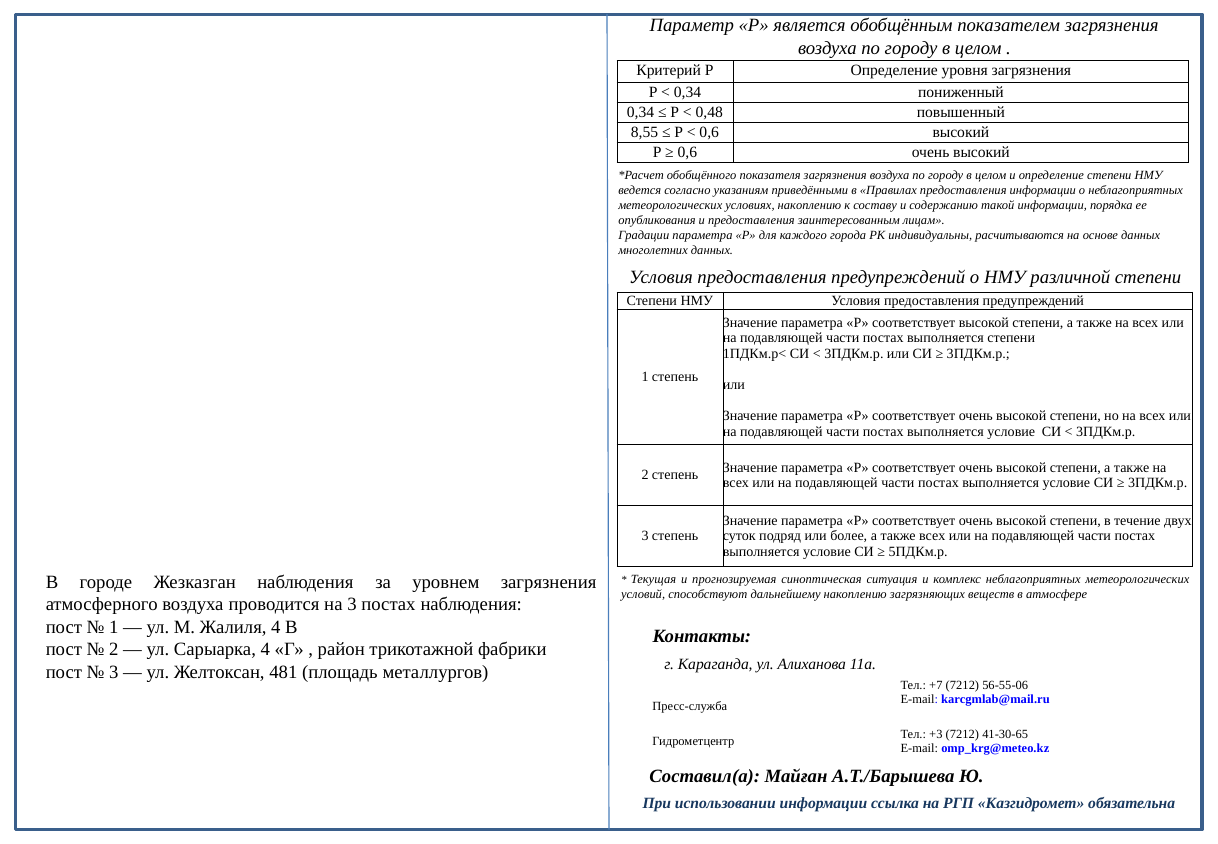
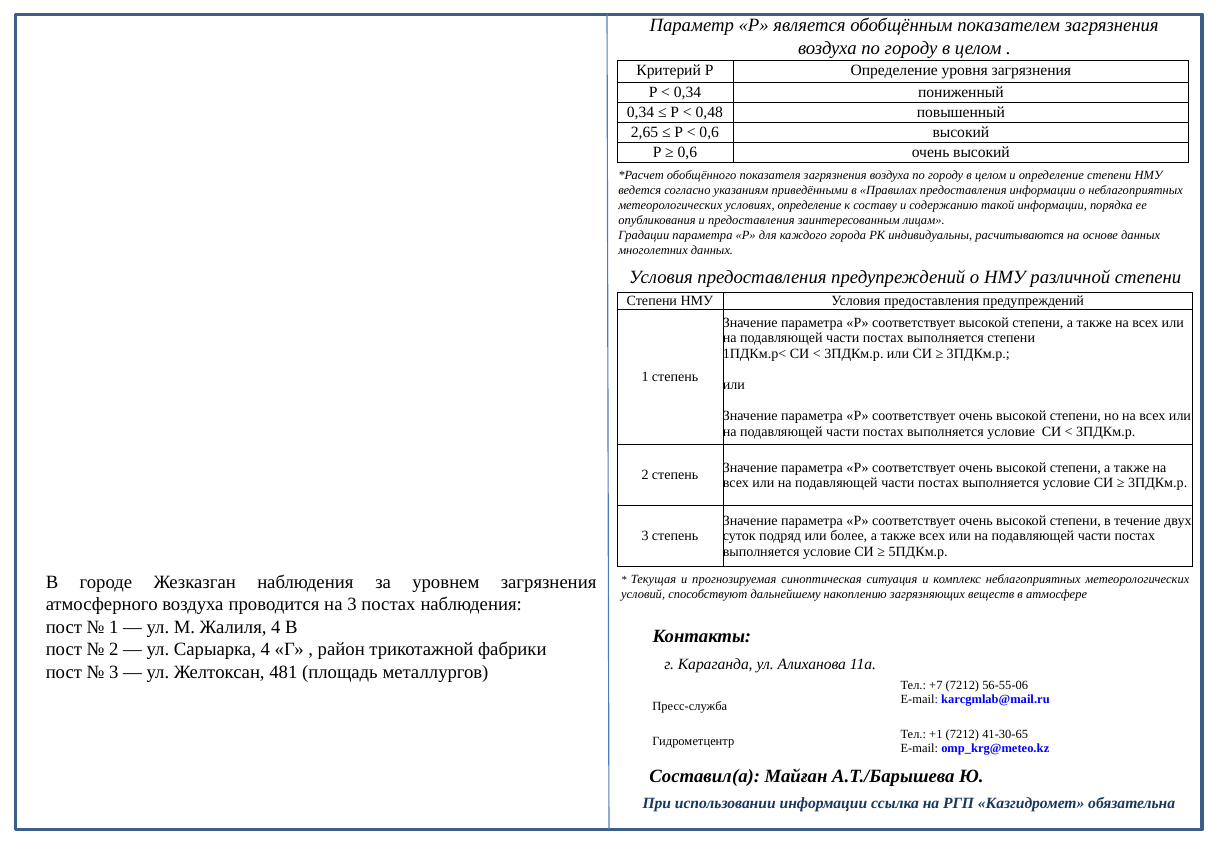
8,55: 8,55 -> 2,65
условиях накоплению: накоплению -> определение
+3: +3 -> +1
